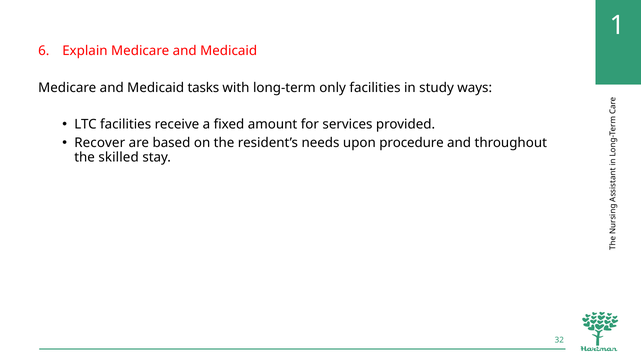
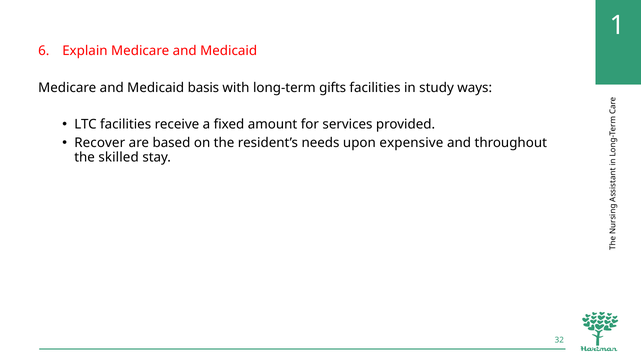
tasks: tasks -> basis
only: only -> gifts
procedure: procedure -> expensive
